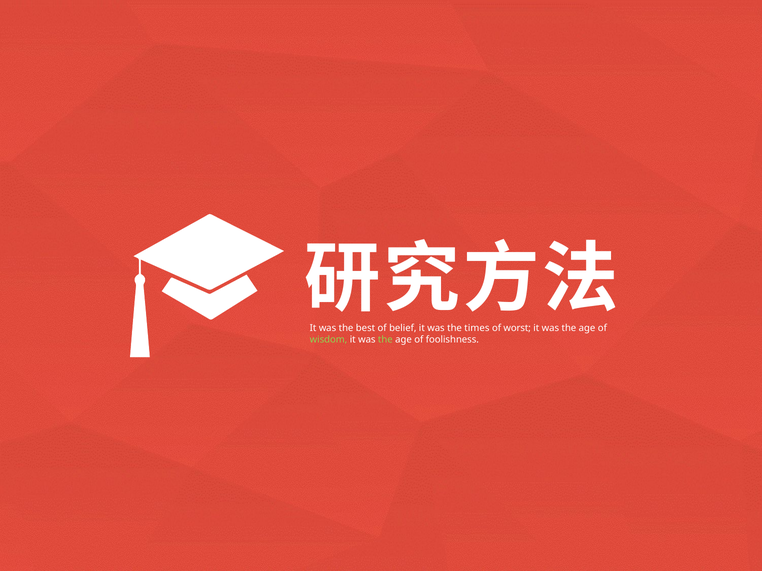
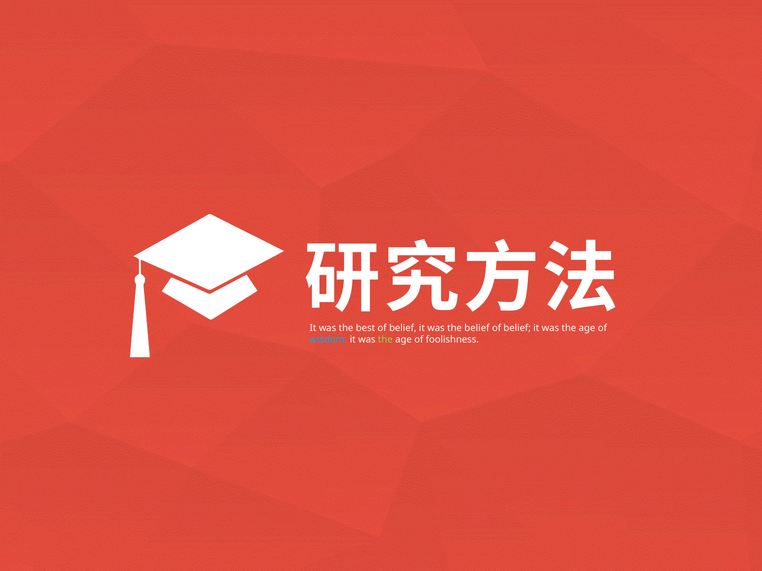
the times: times -> belief
worst at (517, 328): worst -> belief
wisdom colour: light green -> light blue
